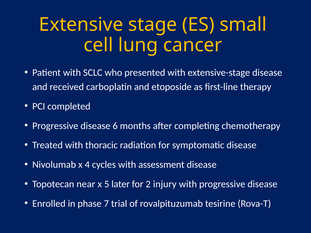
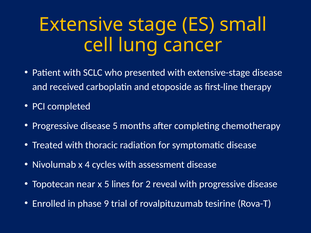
disease 6: 6 -> 5
later: later -> lines
injury: injury -> reveal
7: 7 -> 9
